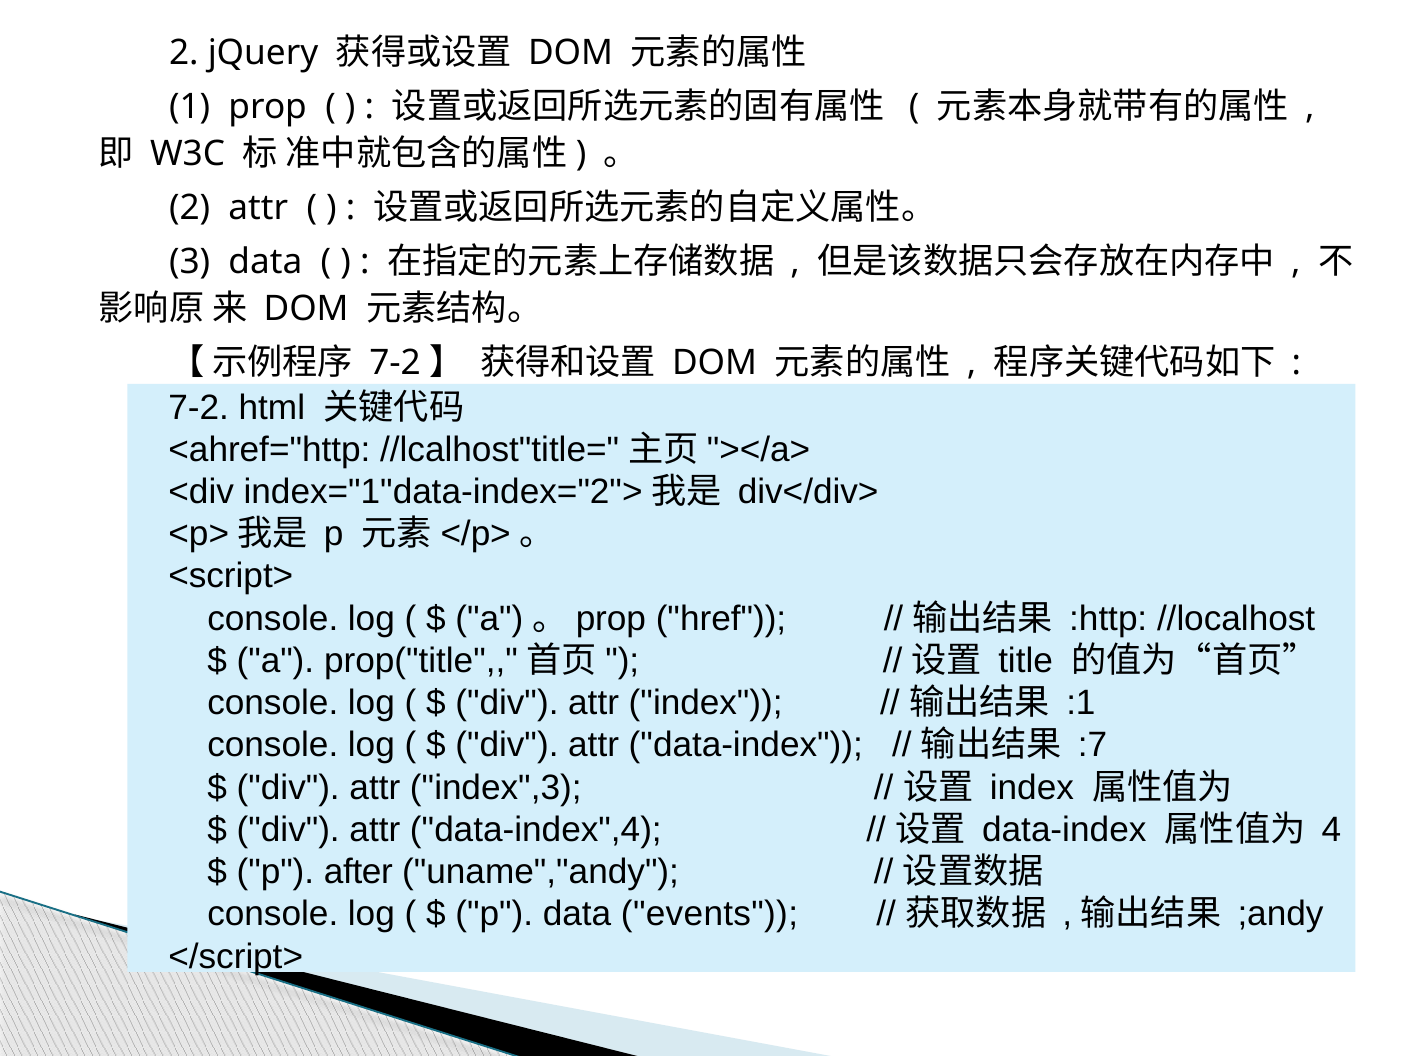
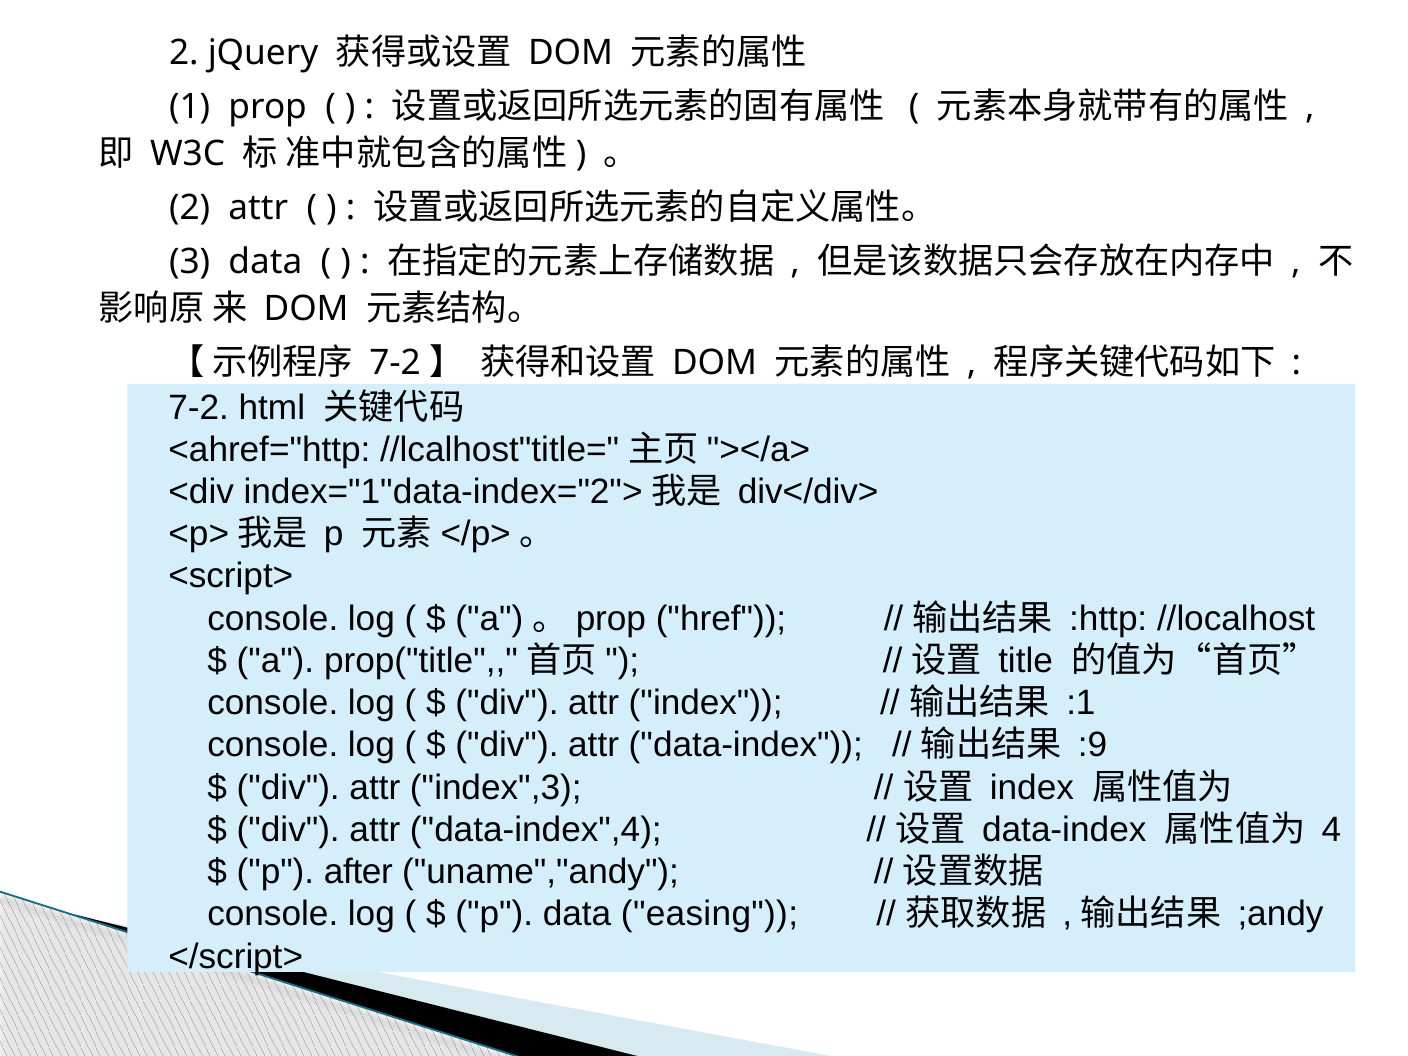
:7: :7 -> :9
events: events -> easing
